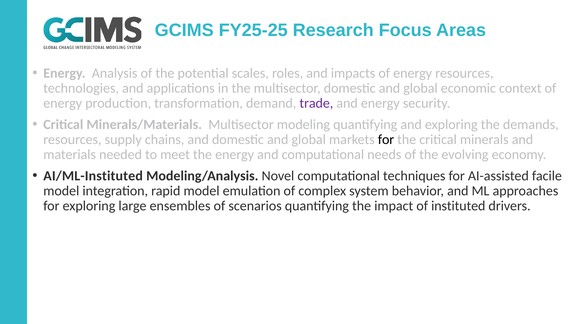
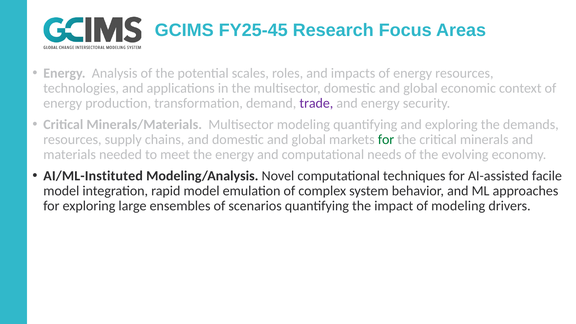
FY25-25: FY25-25 -> FY25-45
for at (386, 140) colour: black -> green
of instituted: instituted -> modeling
